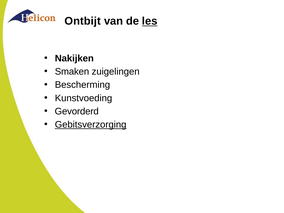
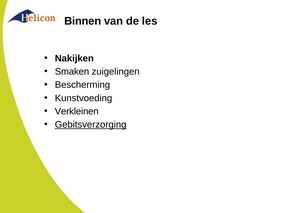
Ontbijt: Ontbijt -> Binnen
les underline: present -> none
Gevorderd: Gevorderd -> Verkleinen
